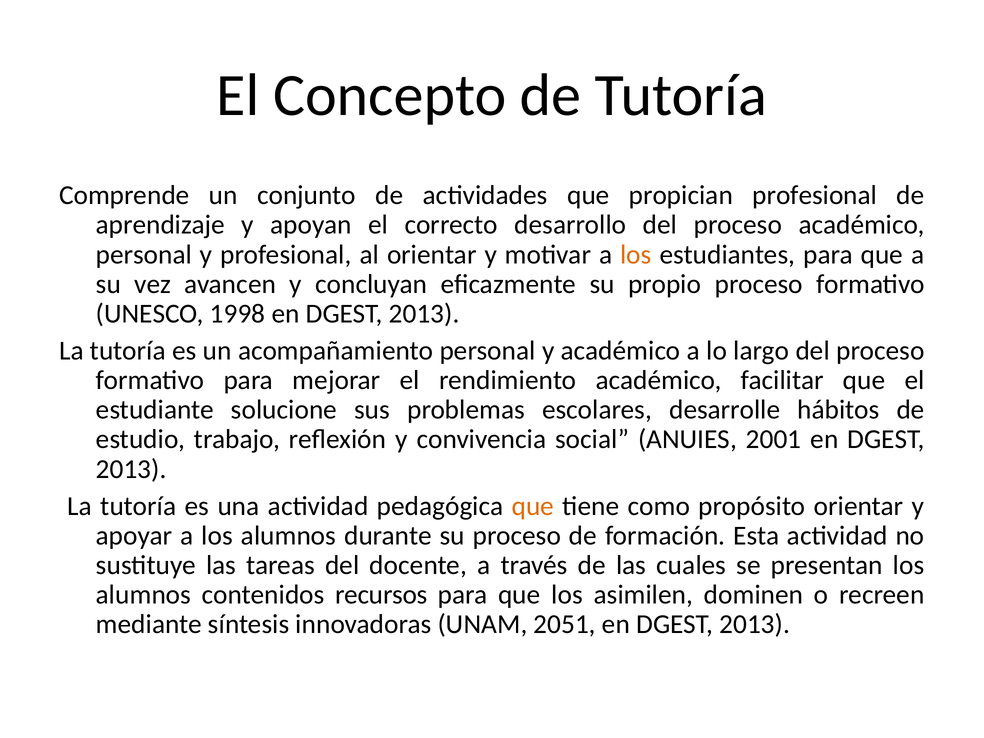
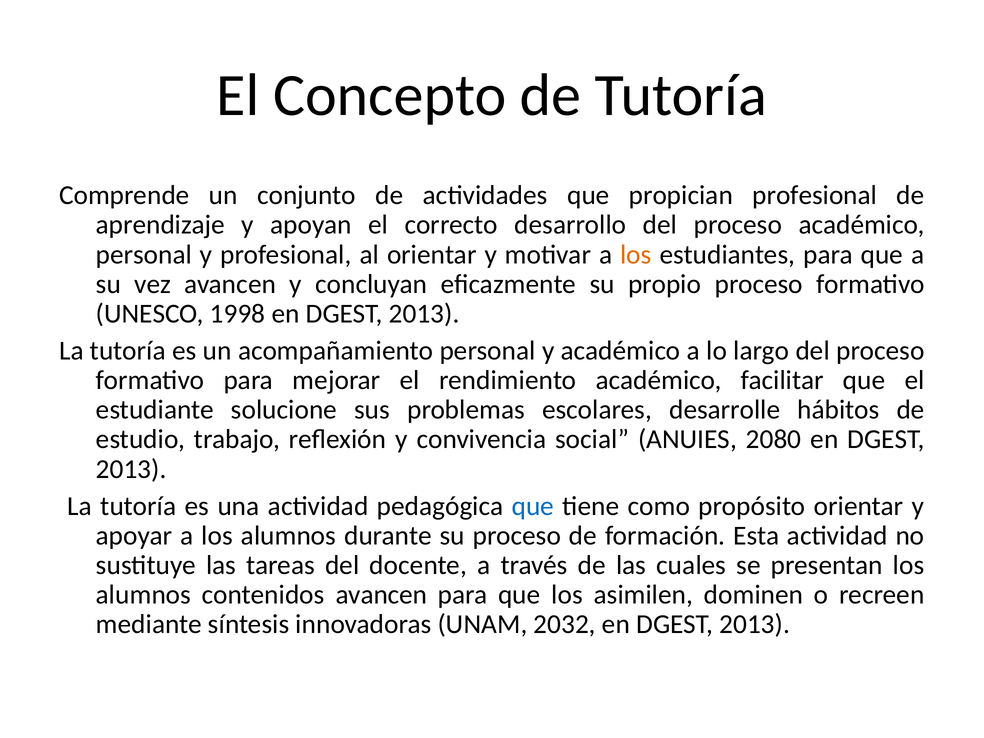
2001: 2001 -> 2080
que at (533, 506) colour: orange -> blue
contenidos recursos: recursos -> avancen
2051: 2051 -> 2032
